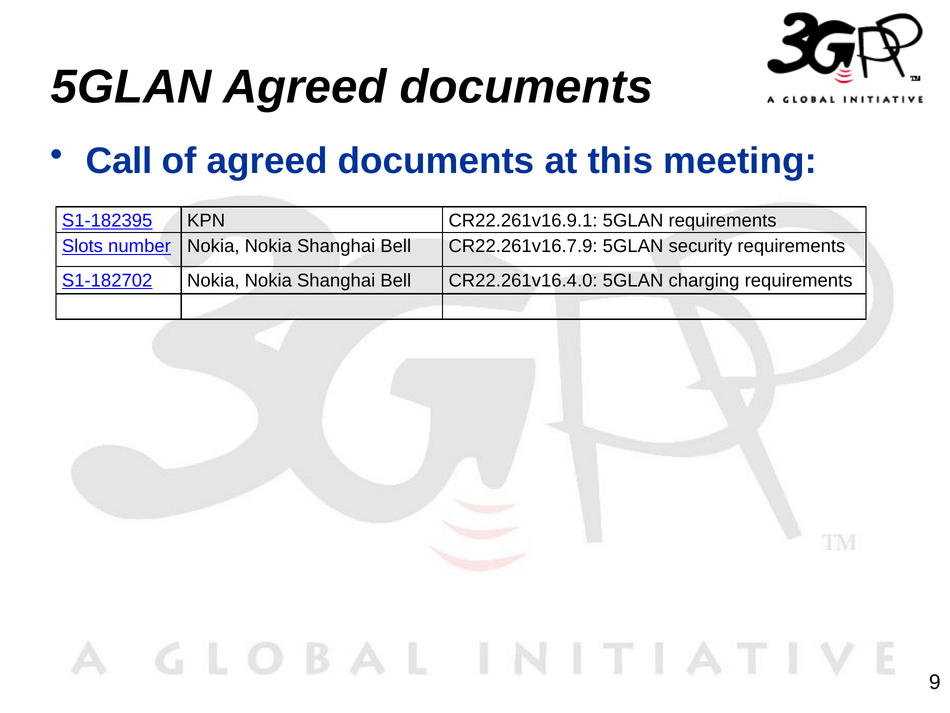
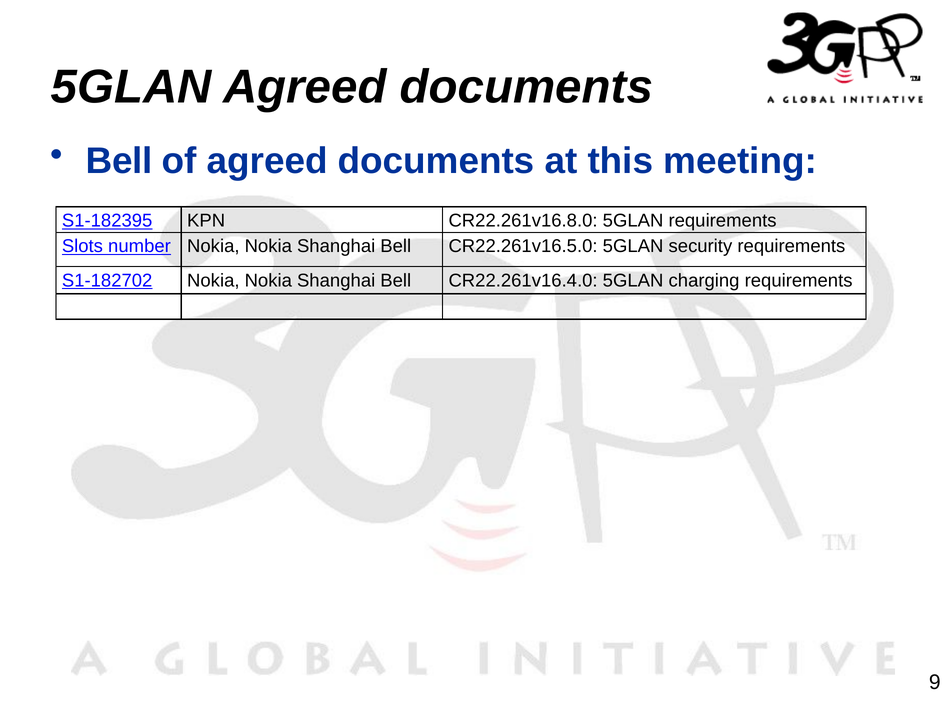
Call at (119, 161): Call -> Bell
CR22.261v16.9.1: CR22.261v16.9.1 -> CR22.261v16.8.0
CR22.261v16.7.9: CR22.261v16.7.9 -> CR22.261v16.5.0
